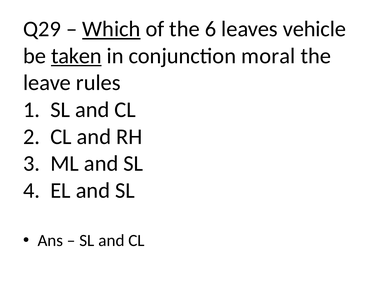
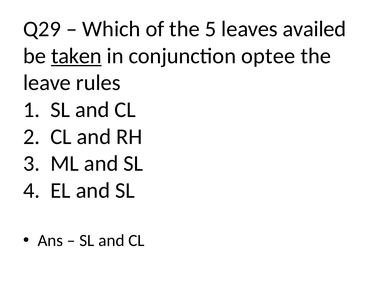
Which underline: present -> none
6: 6 -> 5
vehicle: vehicle -> availed
moral: moral -> optee
